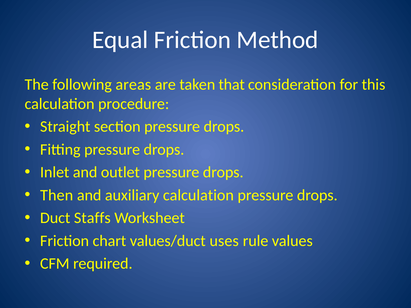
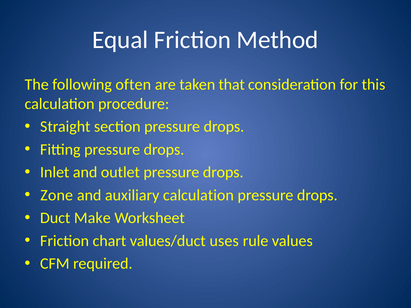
areas: areas -> often
Then: Then -> Zone
Staffs: Staffs -> Make
